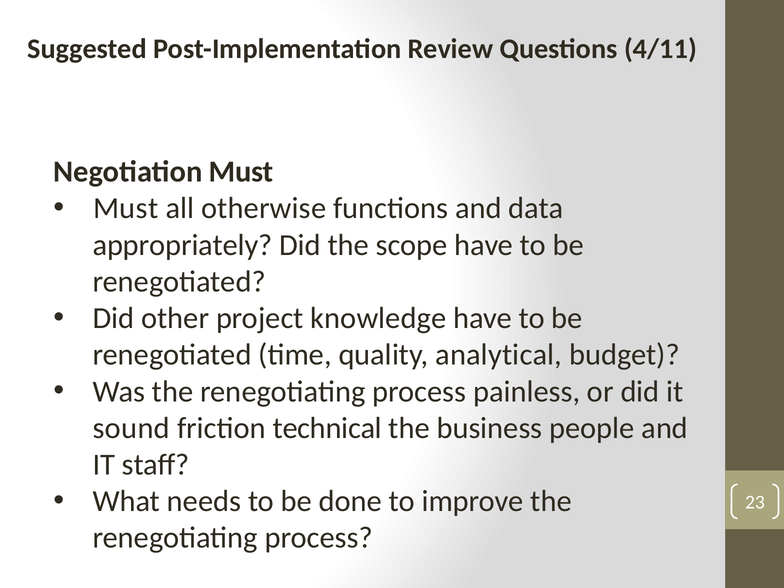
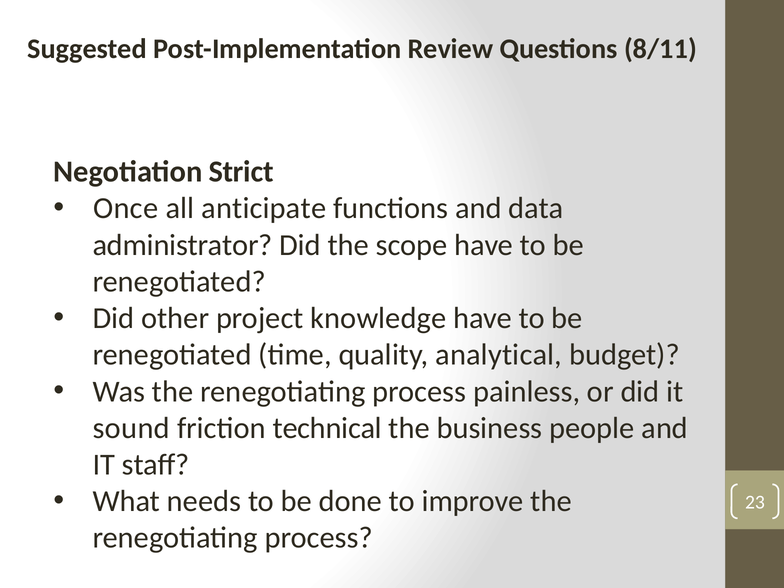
4/11: 4/11 -> 8/11
Negotiation Must: Must -> Strict
Must at (126, 208): Must -> Once
otherwise: otherwise -> anticipate
appropriately: appropriately -> administrator
